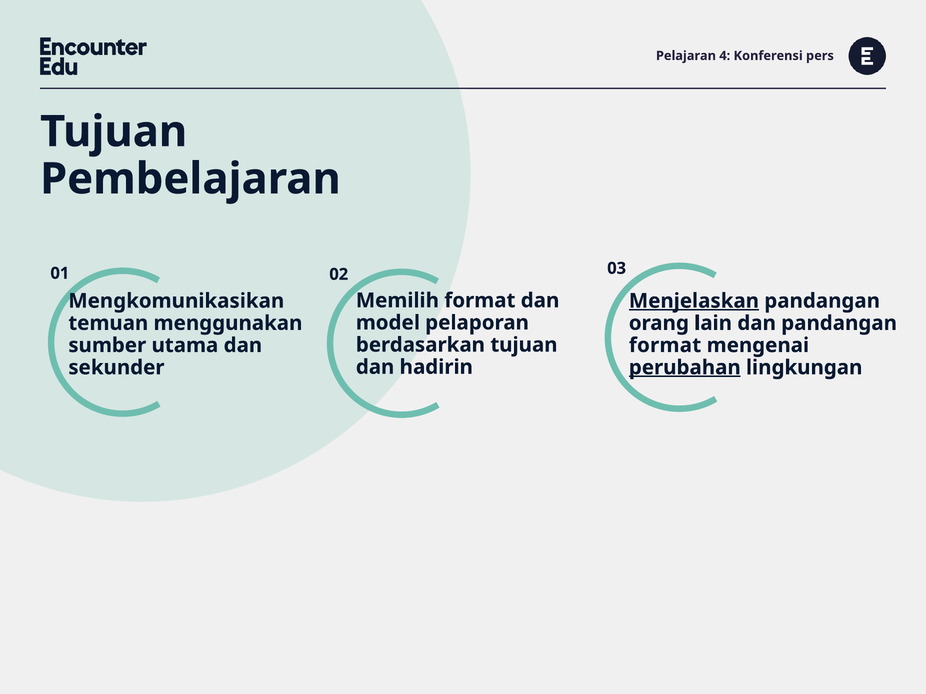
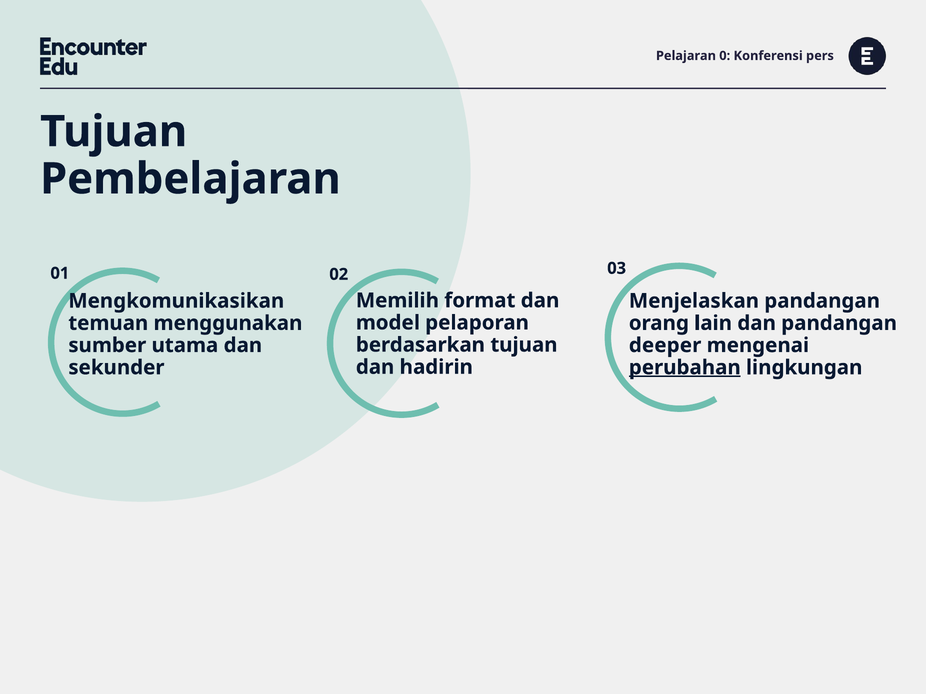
4: 4 -> 0
Menjelaskan underline: present -> none
format at (665, 346): format -> deeper
